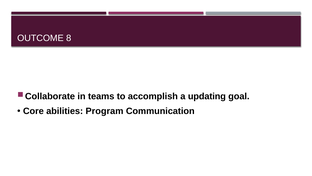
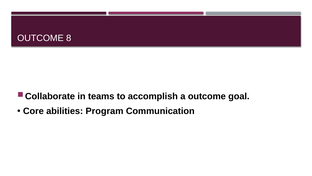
a updating: updating -> outcome
